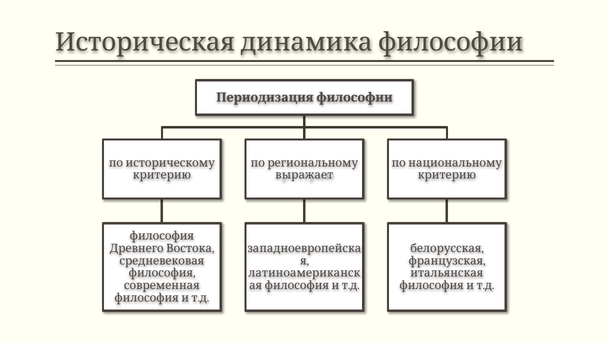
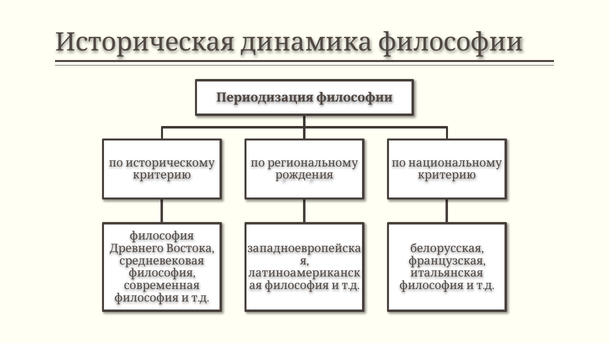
выражает: выражает -> рождения
